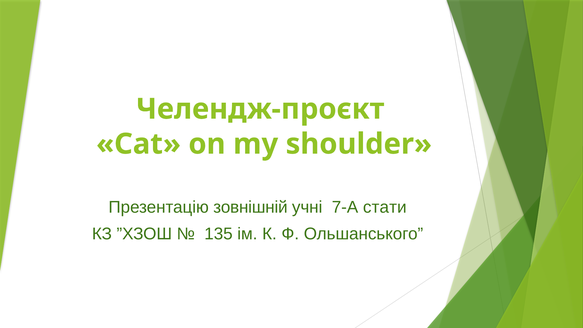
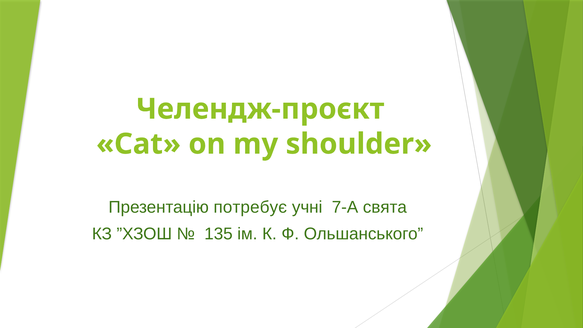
зовнішній: зовнішній -> потребує
стати: стати -> свята
